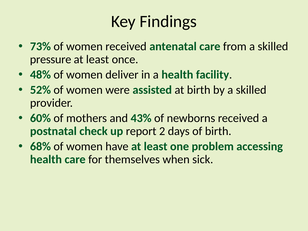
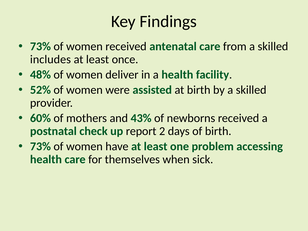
pressure: pressure -> includes
68% at (40, 146): 68% -> 73%
